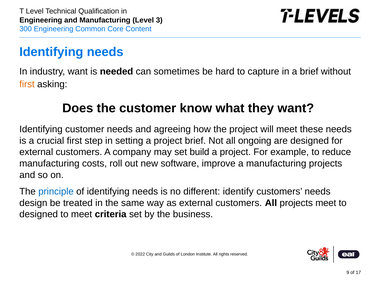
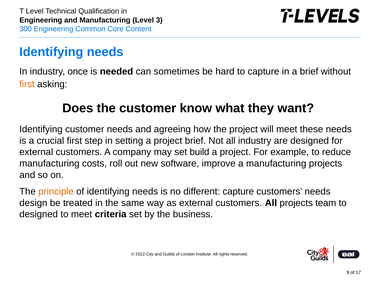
industry want: want -> once
all ongoing: ongoing -> industry
principle colour: blue -> orange
different identify: identify -> capture
projects meet: meet -> team
